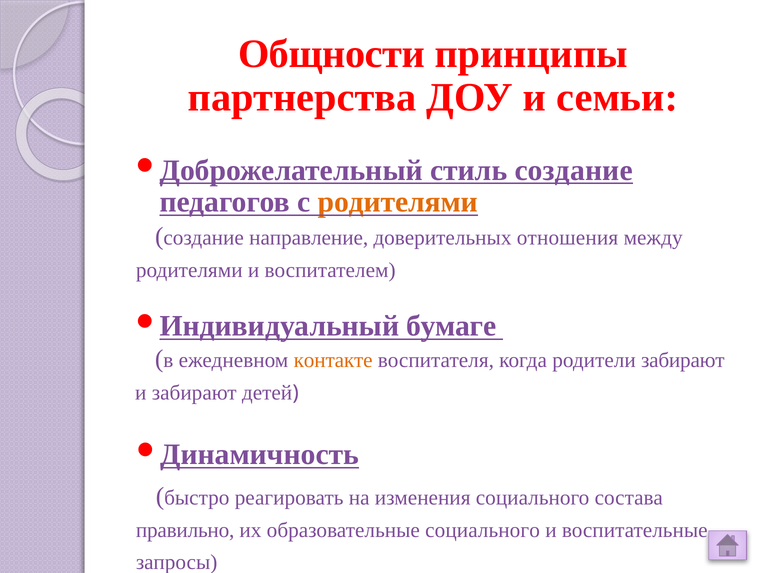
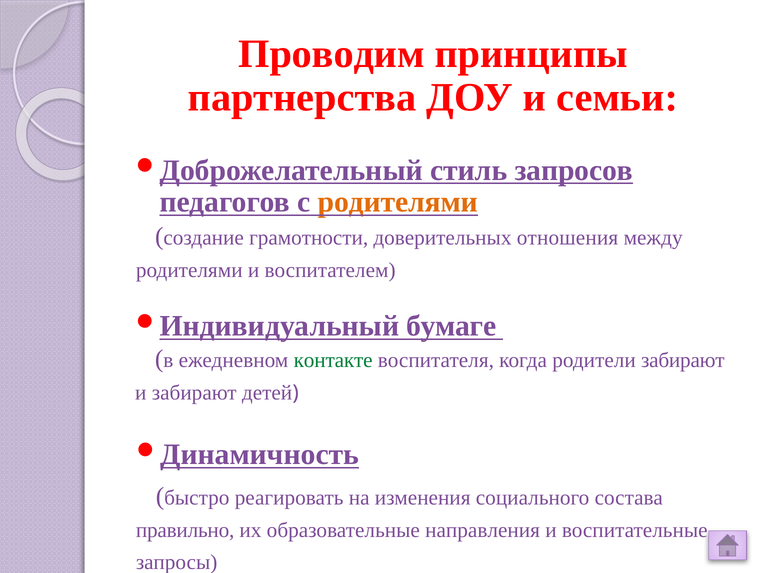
Общности: Общности -> Проводим
стиль создание: создание -> запросов
направление: направление -> грамотности
контакте colour: orange -> green
образовательные социального: социального -> направления
